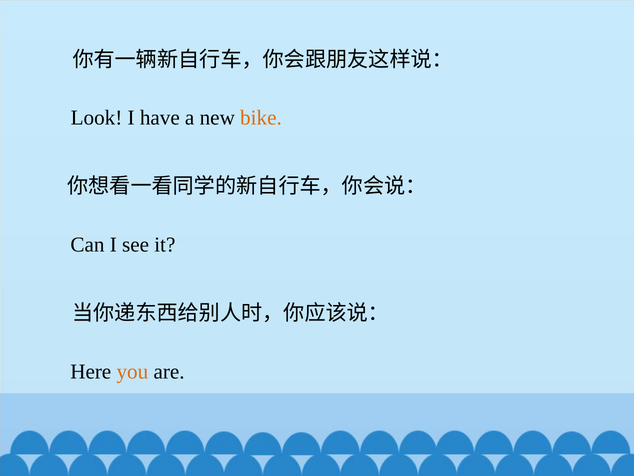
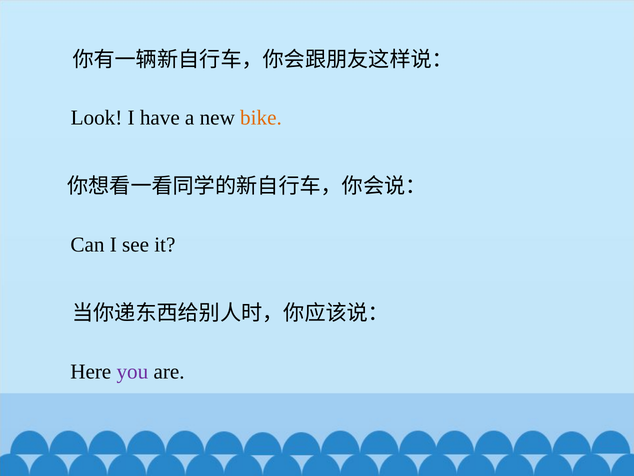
you colour: orange -> purple
